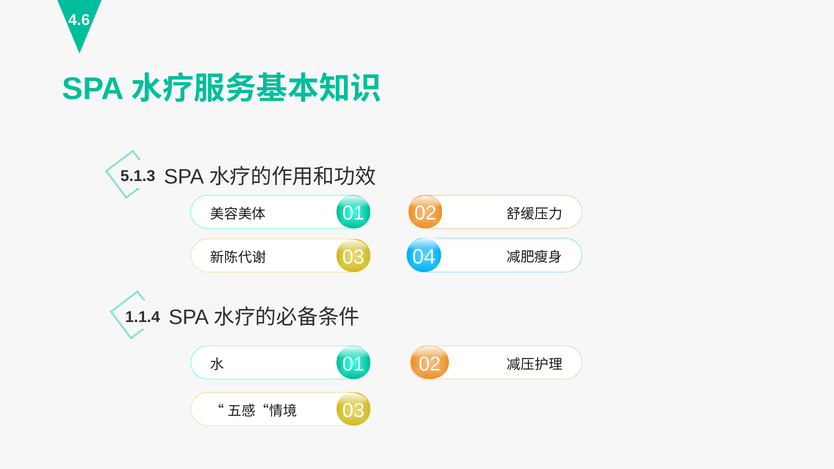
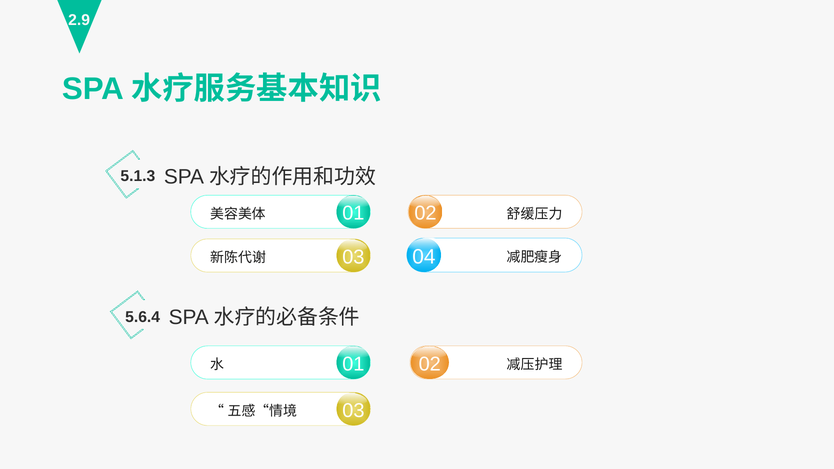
4.6: 4.6 -> 2.9
1.1.4: 1.1.4 -> 5.6.4
